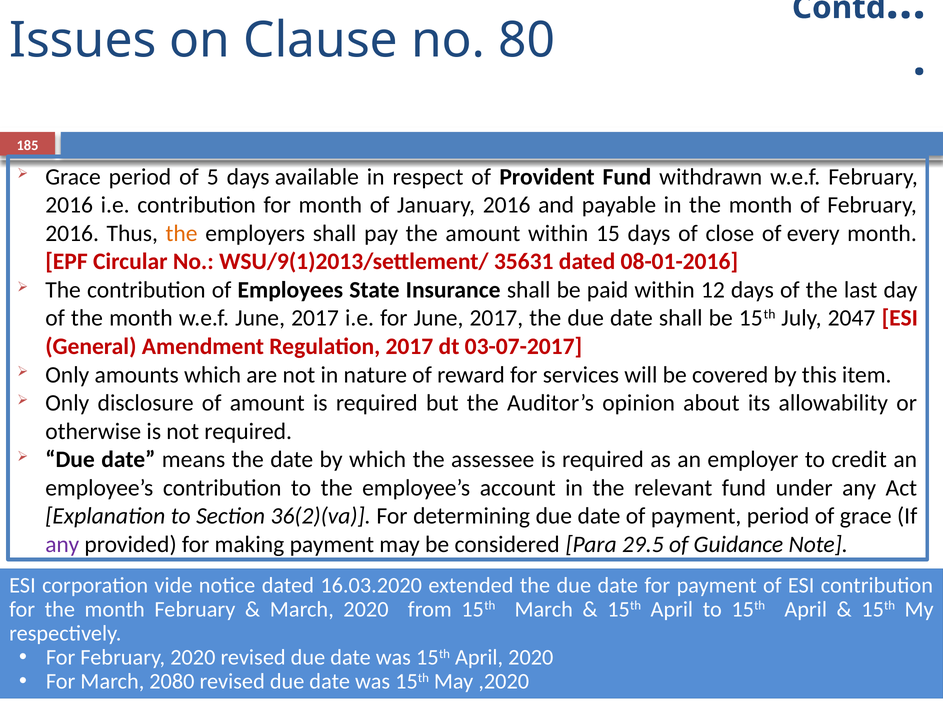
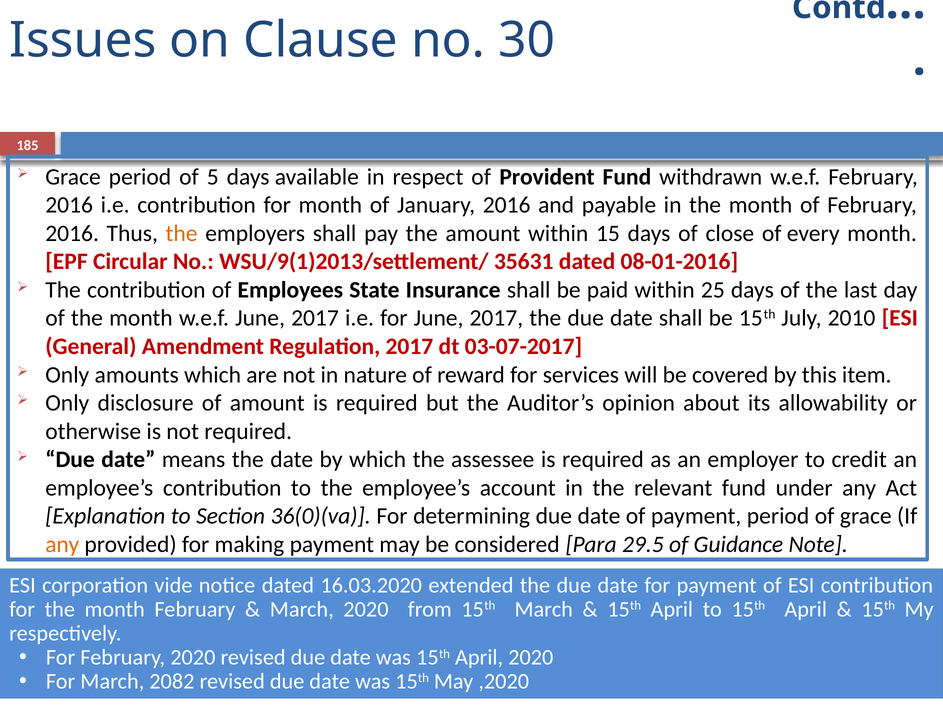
80: 80 -> 30
12: 12 -> 25
2047: 2047 -> 2010
36(2)(va: 36(2)(va -> 36(0)(va
any at (62, 545) colour: purple -> orange
2080: 2080 -> 2082
